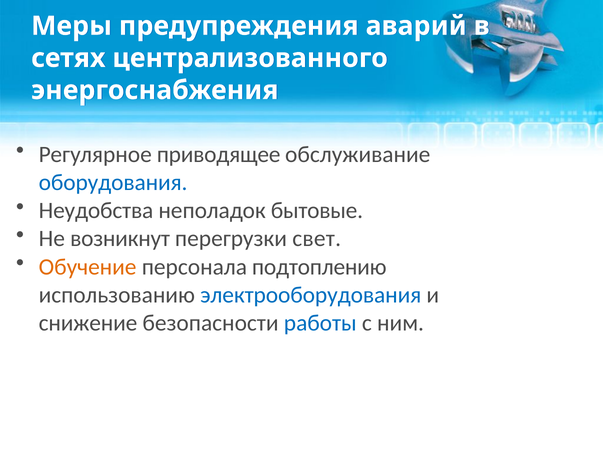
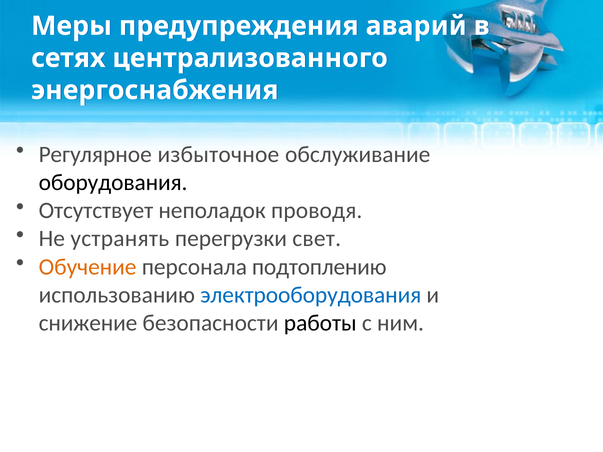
приводящее: приводящее -> избыточное
оборудования colour: blue -> black
Неудобства: Неудобства -> Отсутствует
бытовые: бытовые -> проводя
возникнут: возникнут -> устранять
работы colour: blue -> black
